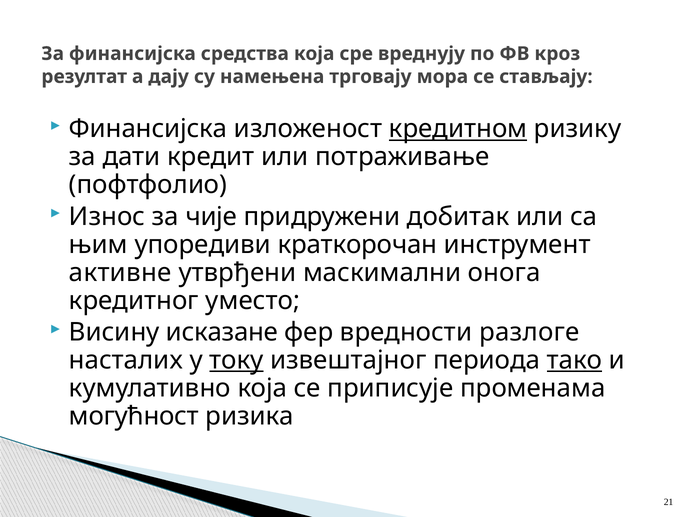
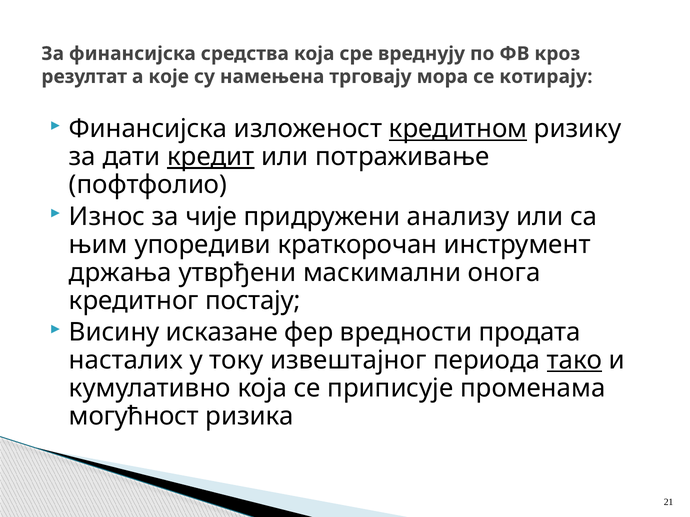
дају: дају -> које
стављају: стављају -> котирају
кредит underline: none -> present
добитак: добитак -> анализу
активне: активне -> држања
уместо: уместо -> постају
разлоге: разлоге -> продата
току underline: present -> none
